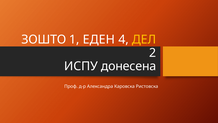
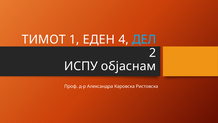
ЗОШТО: ЗОШТО -> ТИМОТ
ДЕЛ colour: yellow -> light blue
донесена: донесена -> објаснам
